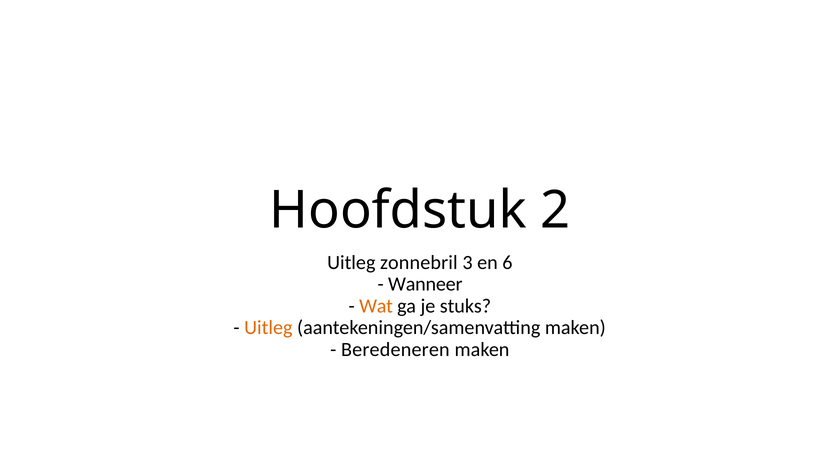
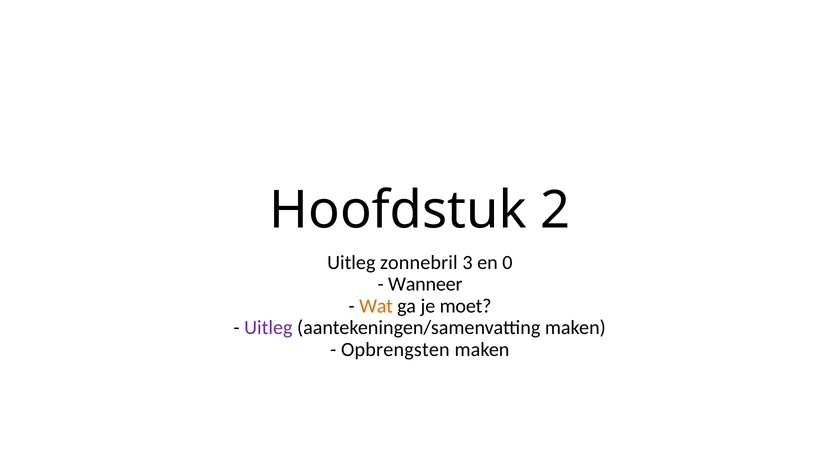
6: 6 -> 0
stuks: stuks -> moet
Uitleg at (268, 327) colour: orange -> purple
Beredeneren: Beredeneren -> Opbrengsten
